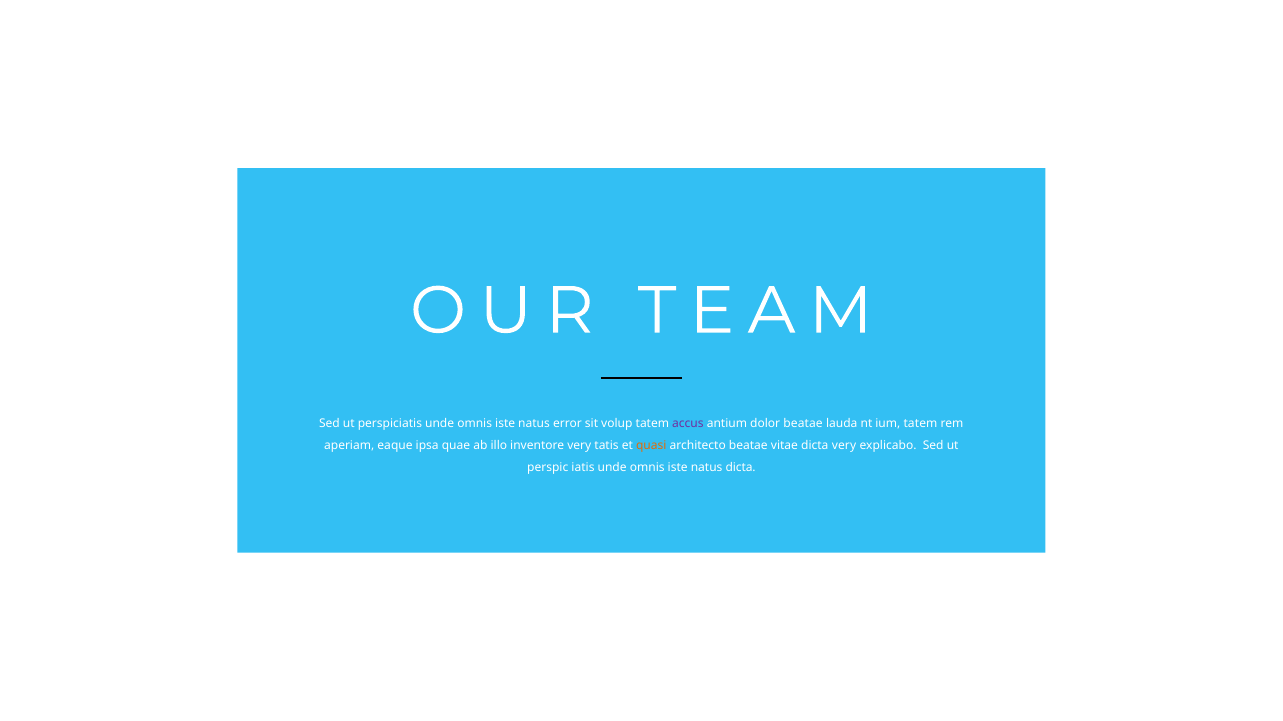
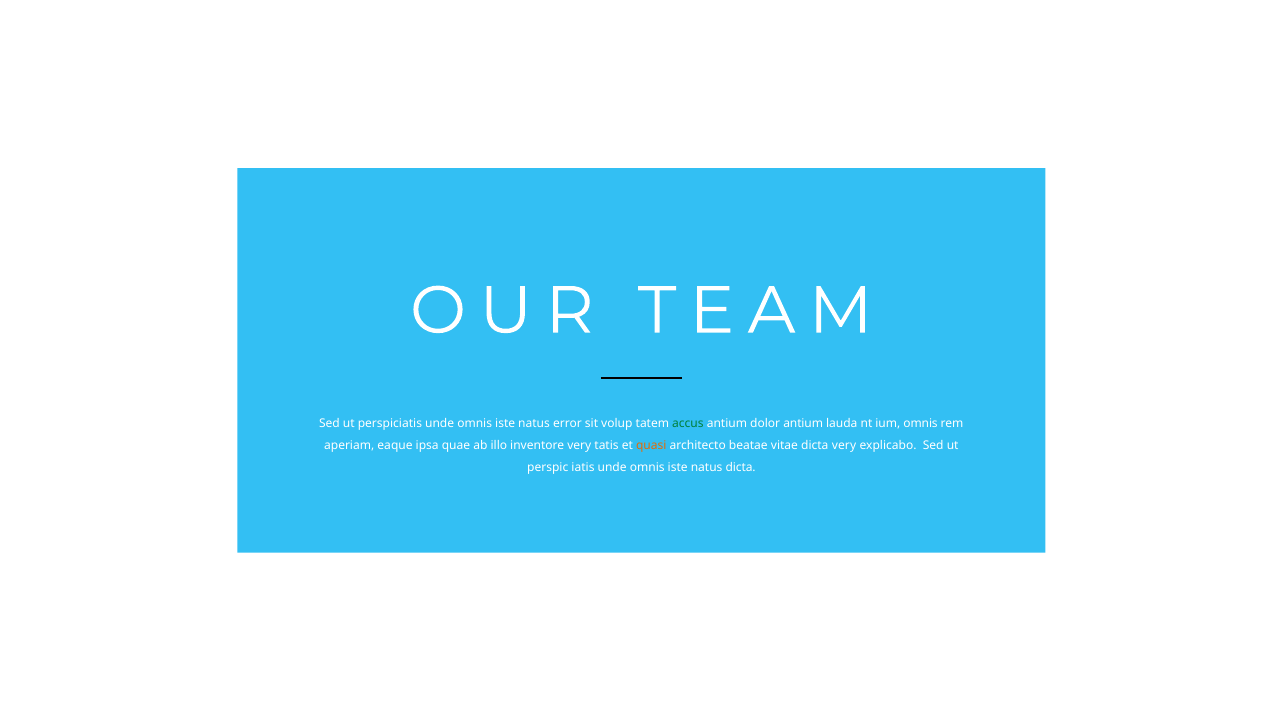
accus colour: purple -> green
dolor beatae: beatae -> antium
ium tatem: tatem -> omnis
